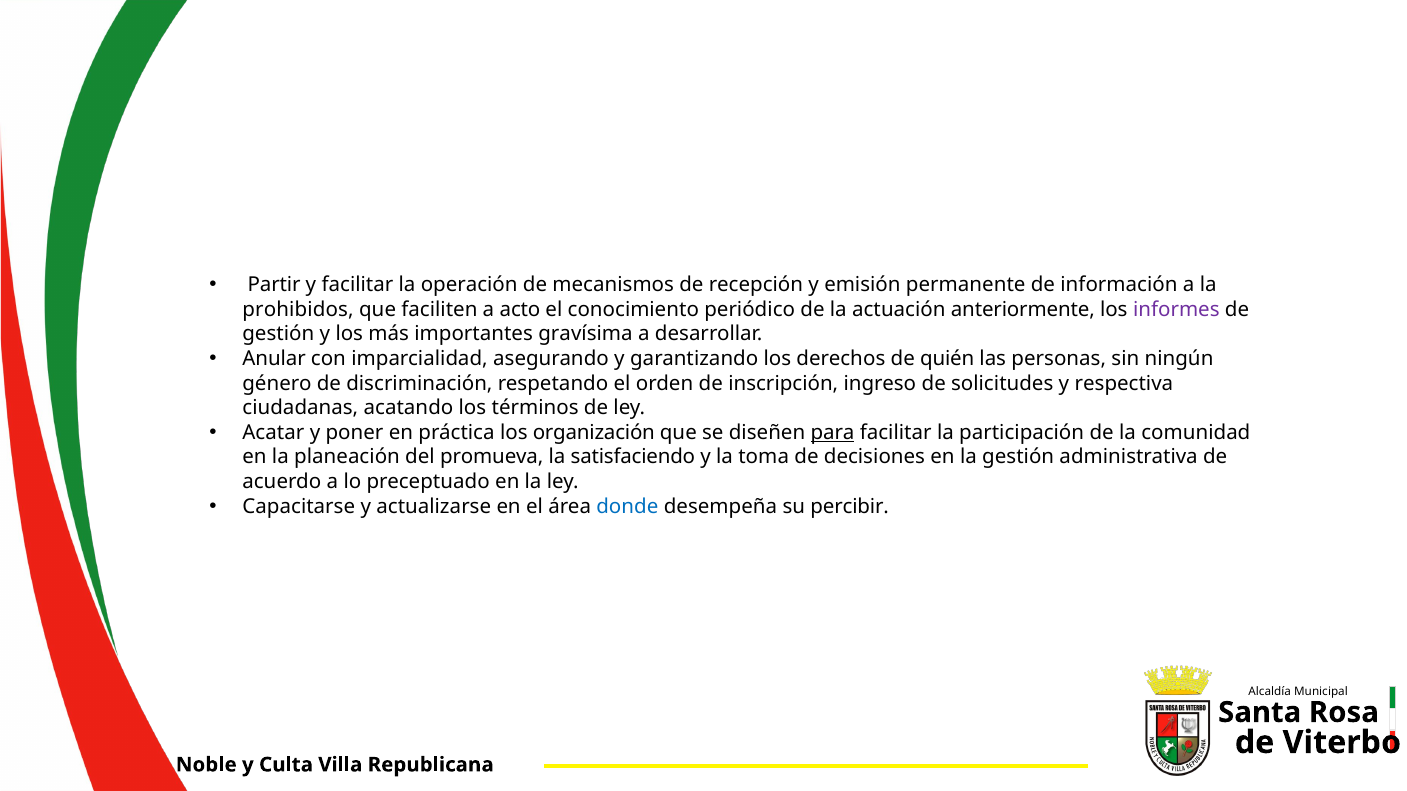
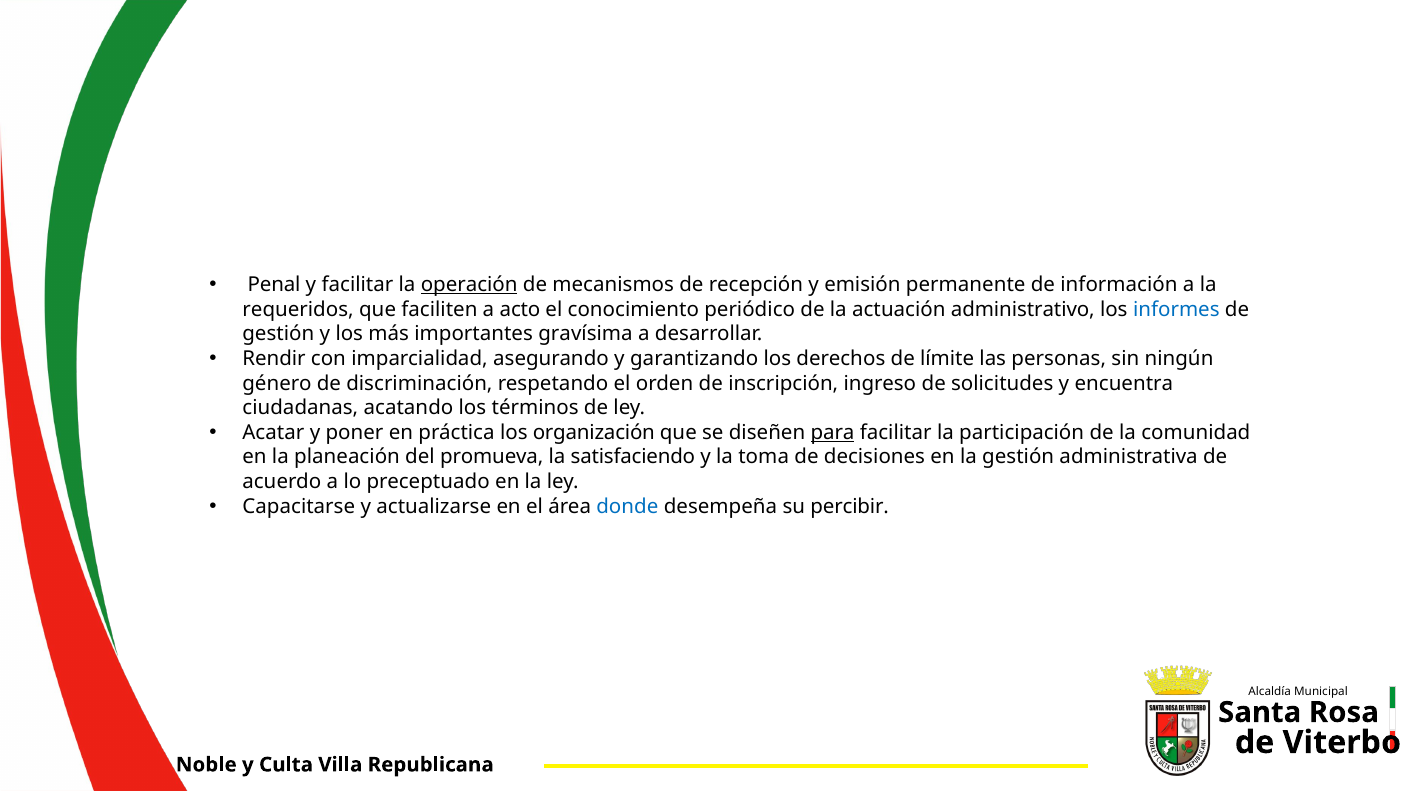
Partir: Partir -> Penal
operación underline: none -> present
prohibidos: prohibidos -> requeridos
anteriormente: anteriormente -> administrativo
informes colour: purple -> blue
Anular: Anular -> Rendir
quién: quién -> límite
respectiva: respectiva -> encuentra
